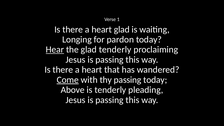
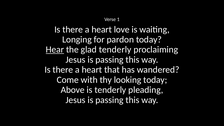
heart glad: glad -> love
Come underline: present -> none
thy passing: passing -> looking
